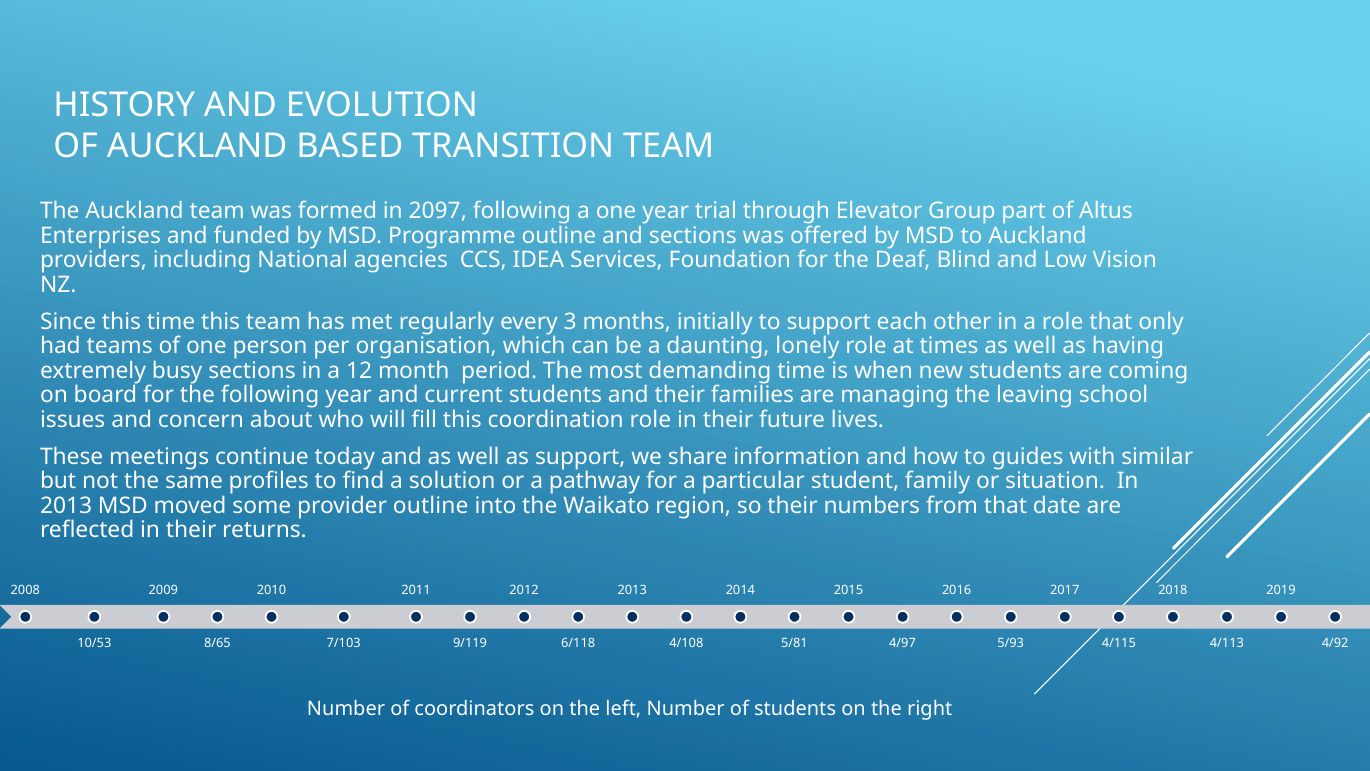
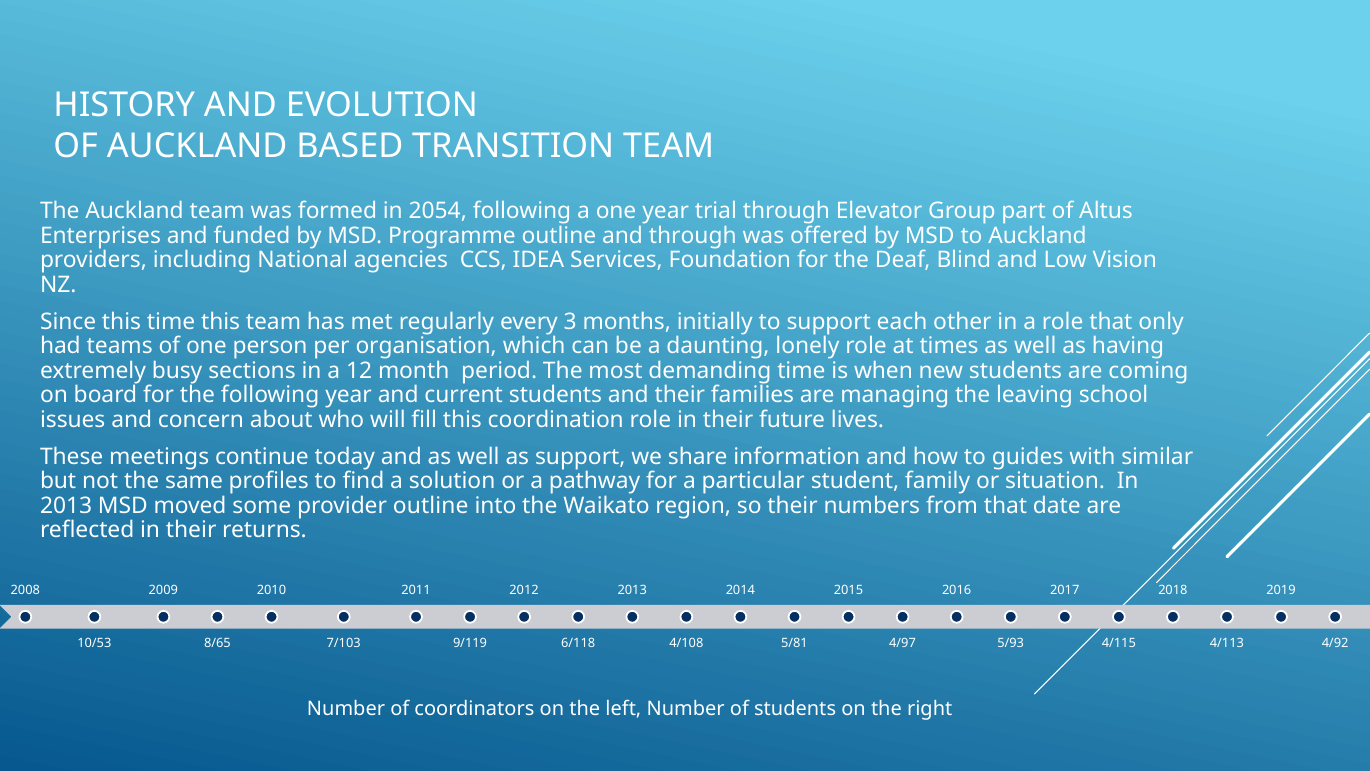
2097: 2097 -> 2054
and sections: sections -> through
